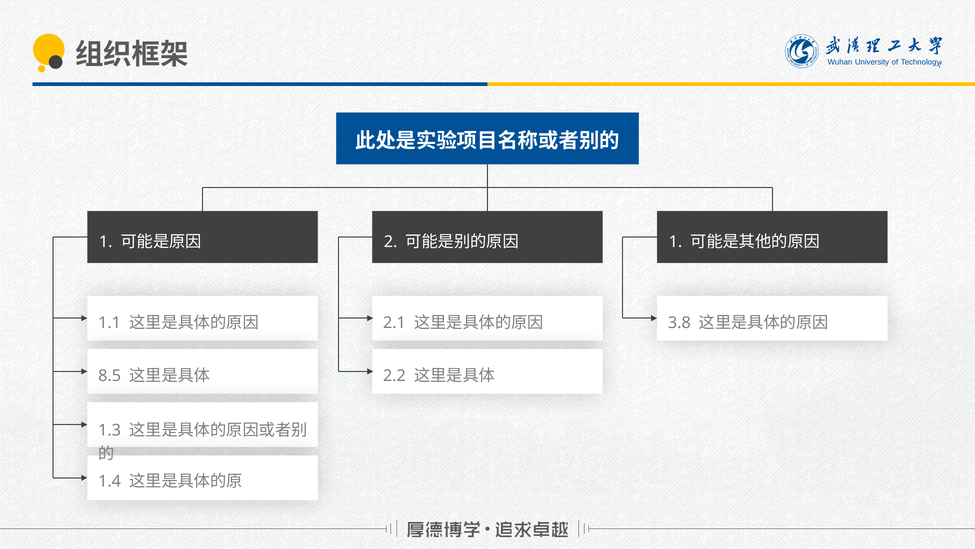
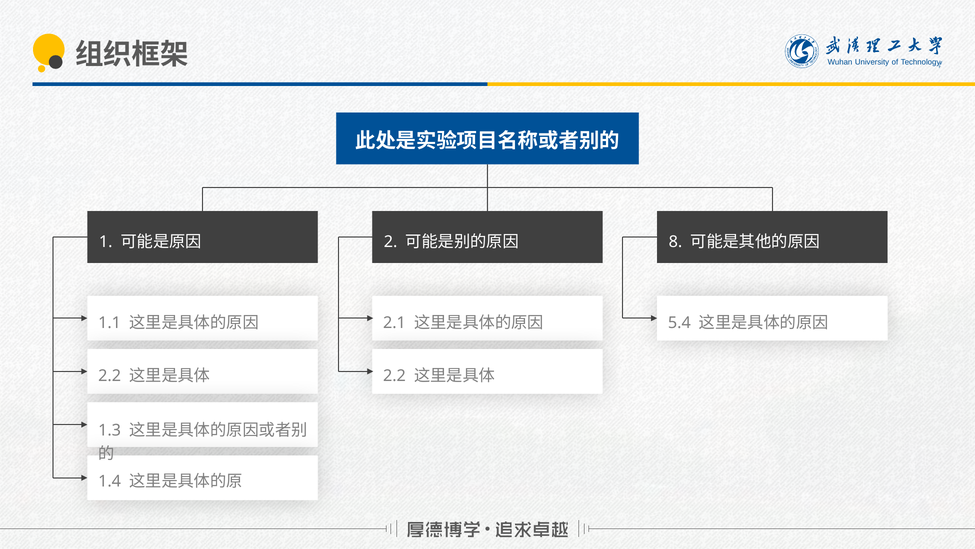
1 at (675, 242): 1 -> 8
3.8: 3.8 -> 5.4
8.5 at (110, 376): 8.5 -> 2.2
